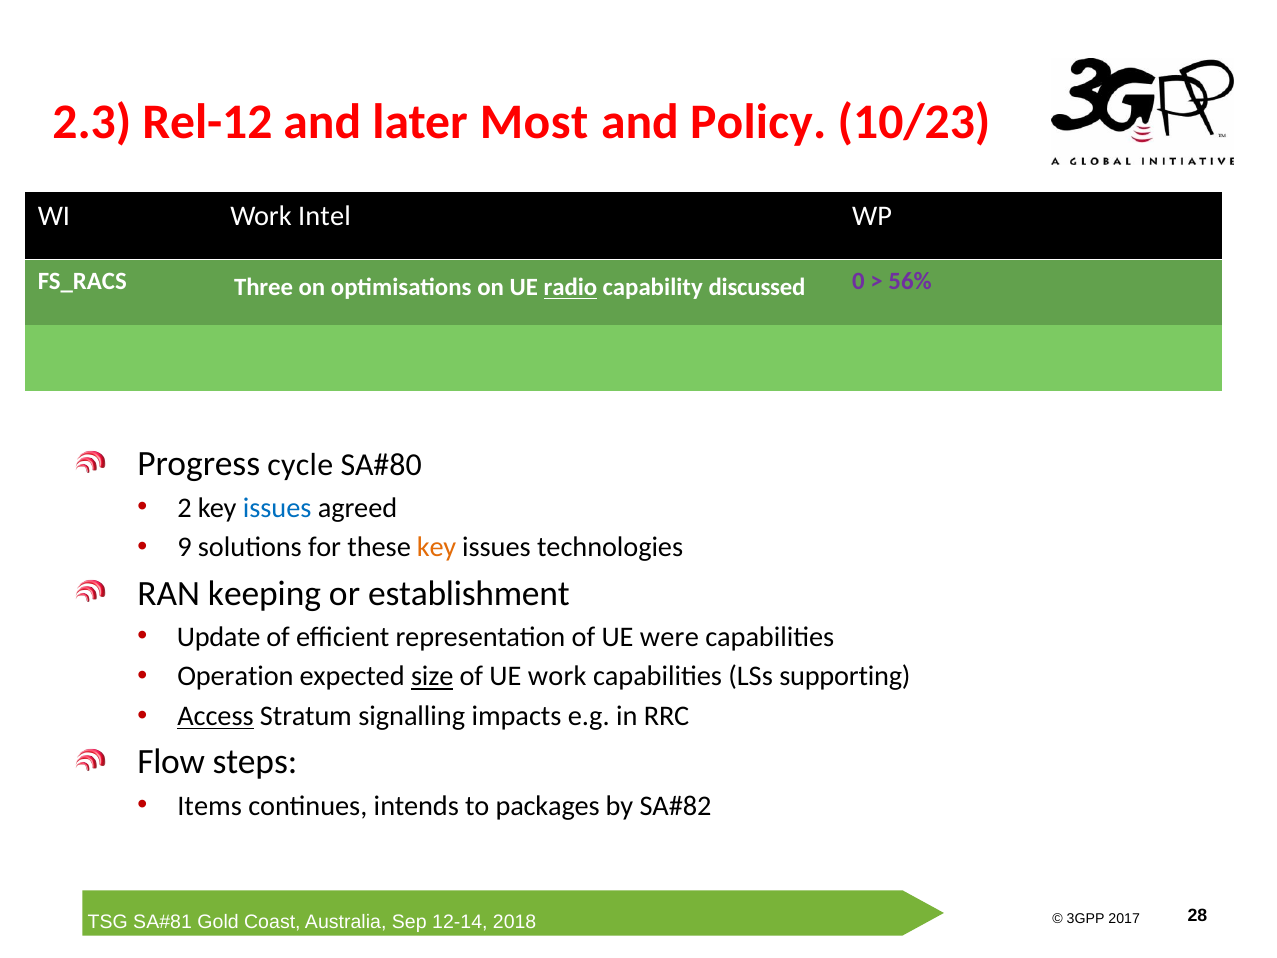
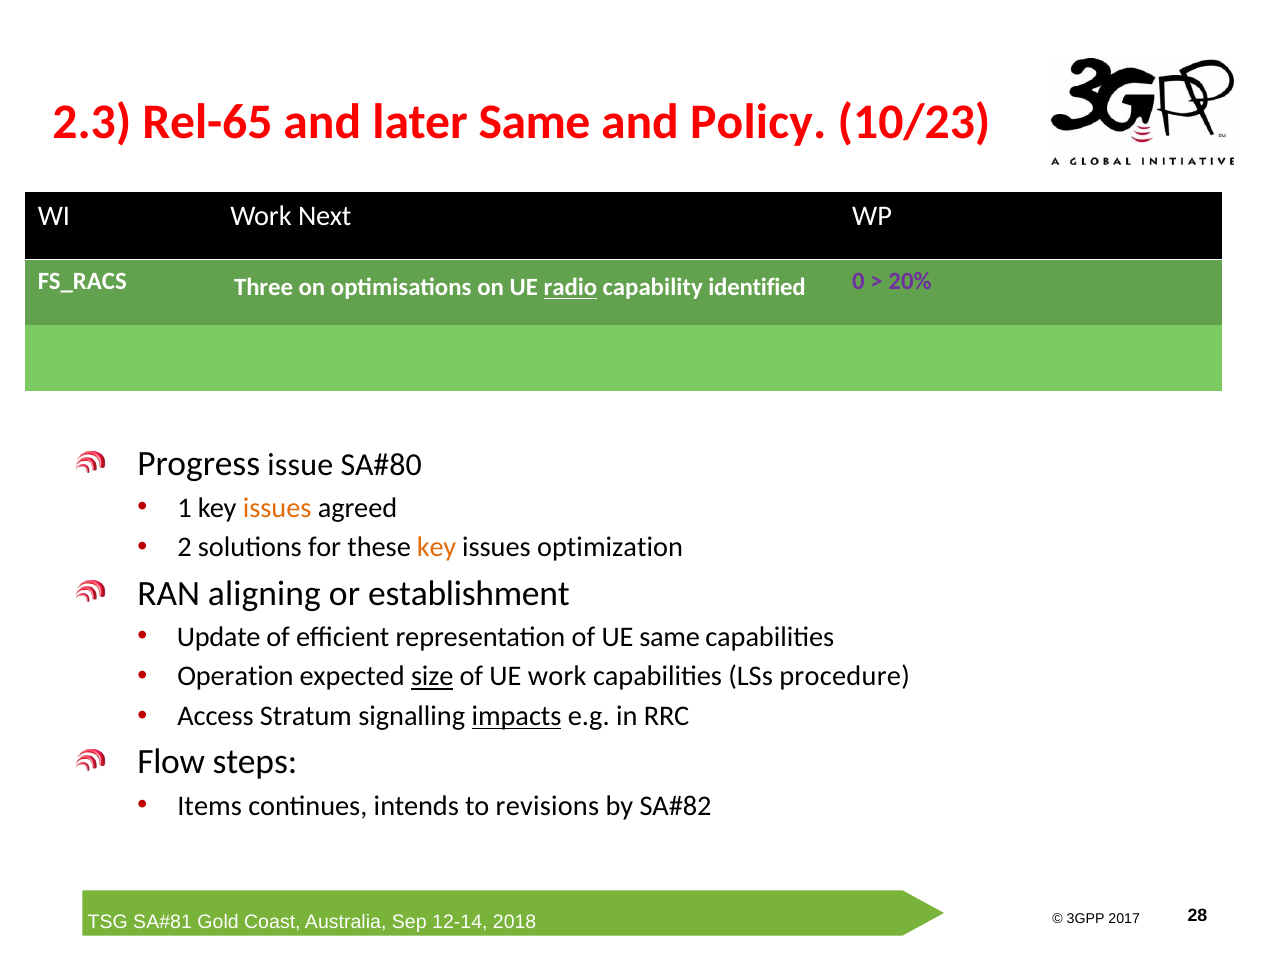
Rel-12: Rel-12 -> Rel-65
later Most: Most -> Same
Intel: Intel -> Next
discussed: discussed -> identified
56%: 56% -> 20%
cycle: cycle -> issue
2: 2 -> 1
issues at (277, 508) colour: blue -> orange
9: 9 -> 2
technologies: technologies -> optimization
keeping: keeping -> aligning
UE were: were -> same
supporting: supporting -> procedure
Access underline: present -> none
impacts underline: none -> present
packages: packages -> revisions
